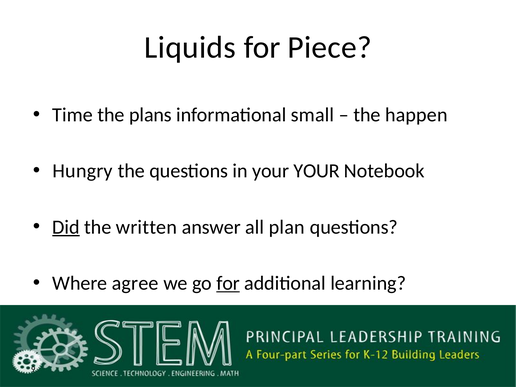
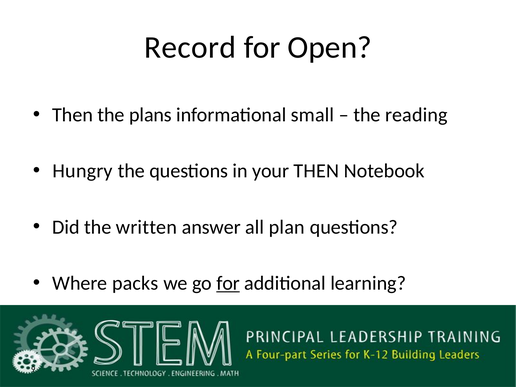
Liquids: Liquids -> Record
Piece: Piece -> Open
Time at (73, 115): Time -> Then
happen: happen -> reading
your YOUR: YOUR -> THEN
Did underline: present -> none
agree: agree -> packs
